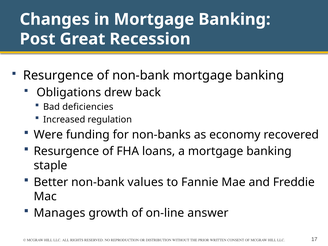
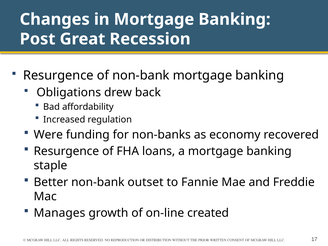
deficiencies: deficiencies -> affordability
values: values -> outset
answer: answer -> created
